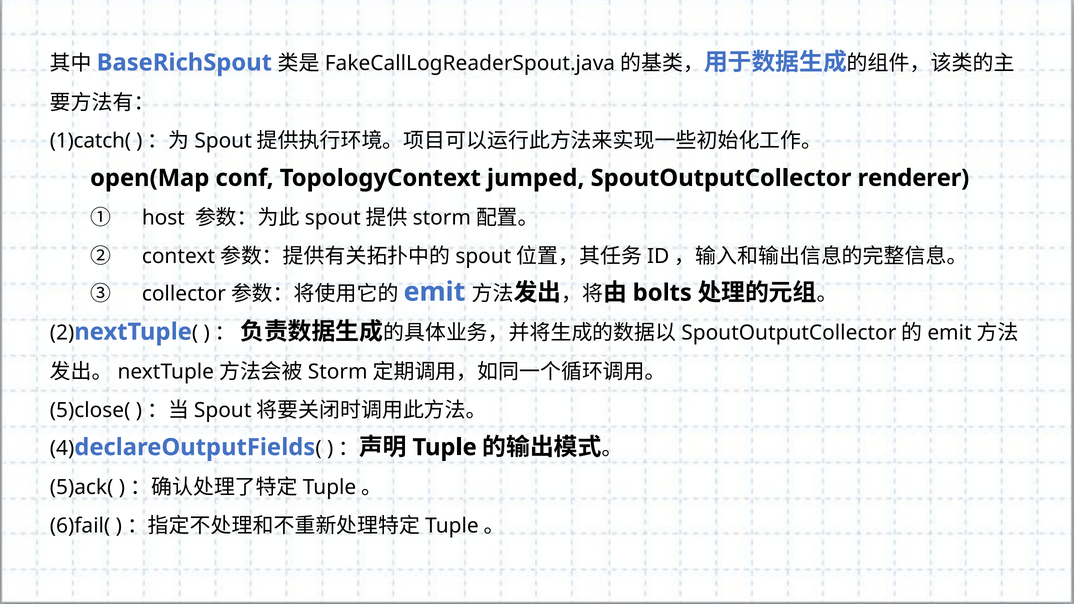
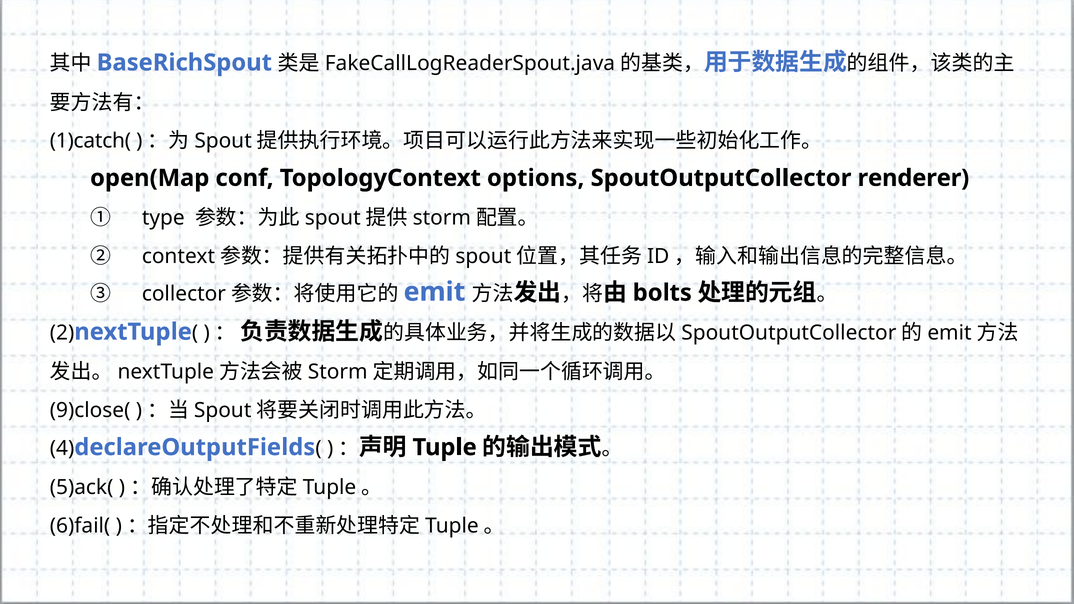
jumped: jumped -> options
host: host -> type
5)close(: 5)close( -> 9)close(
